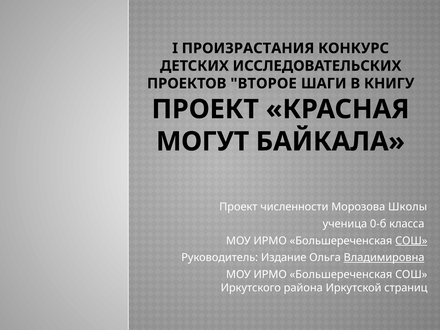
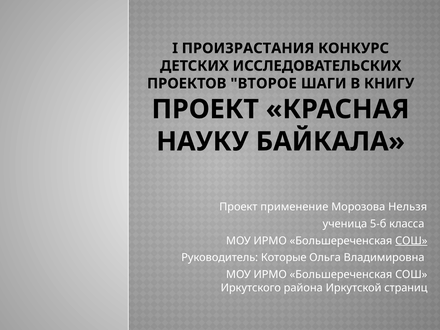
МОГУТ: МОГУТ -> НАУКУ
численности: численности -> применение
Школы: Школы -> Нельзя
0-б: 0-б -> 5-б
Издание: Издание -> Которые
Владимировна underline: present -> none
